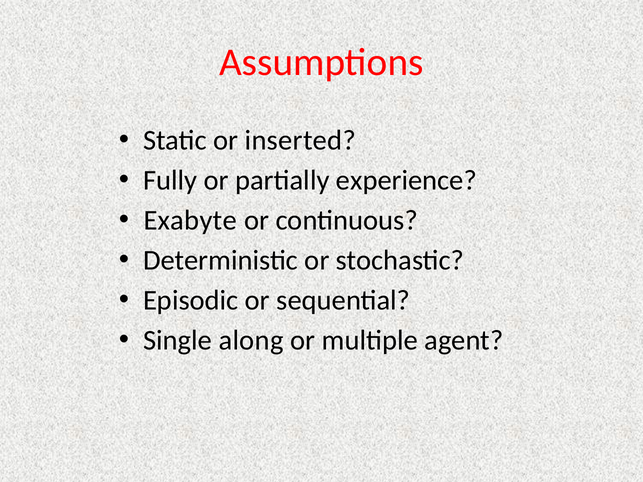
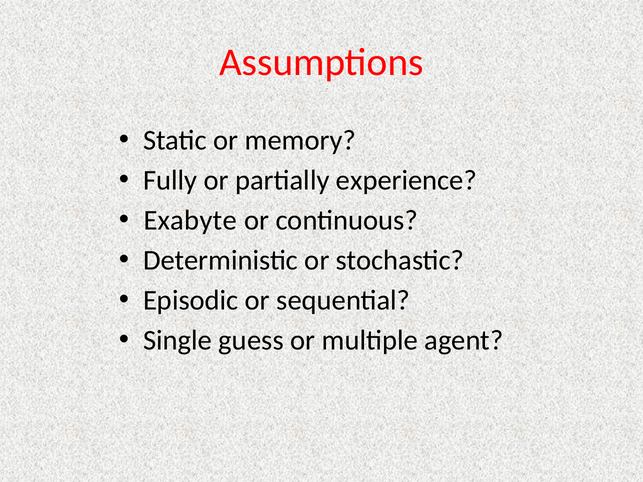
inserted: inserted -> memory
along: along -> guess
